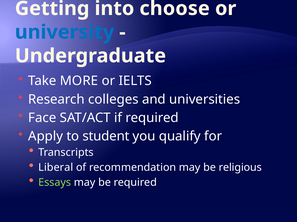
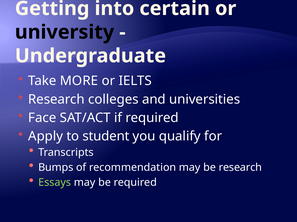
choose: choose -> certain
university colour: blue -> black
Liberal: Liberal -> Bumps
be religious: religious -> research
